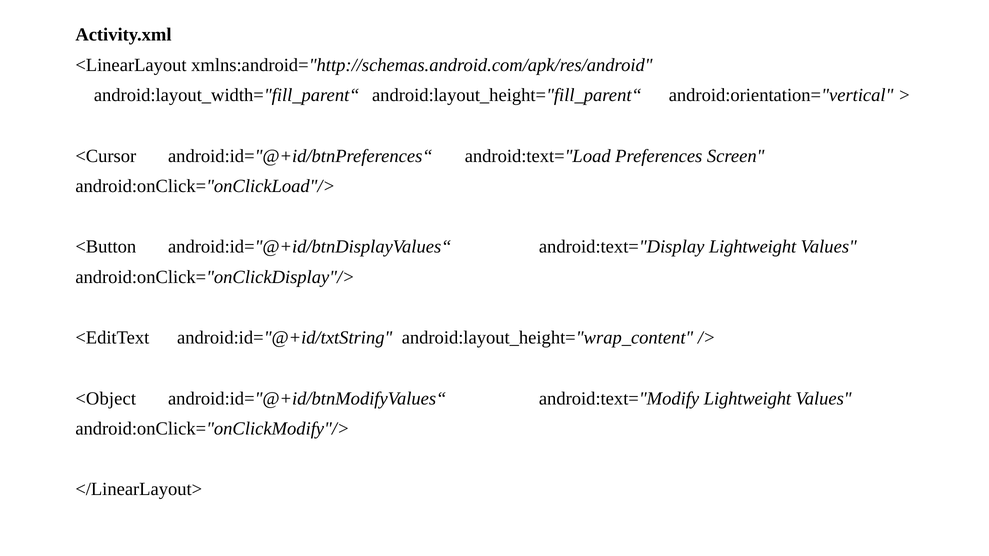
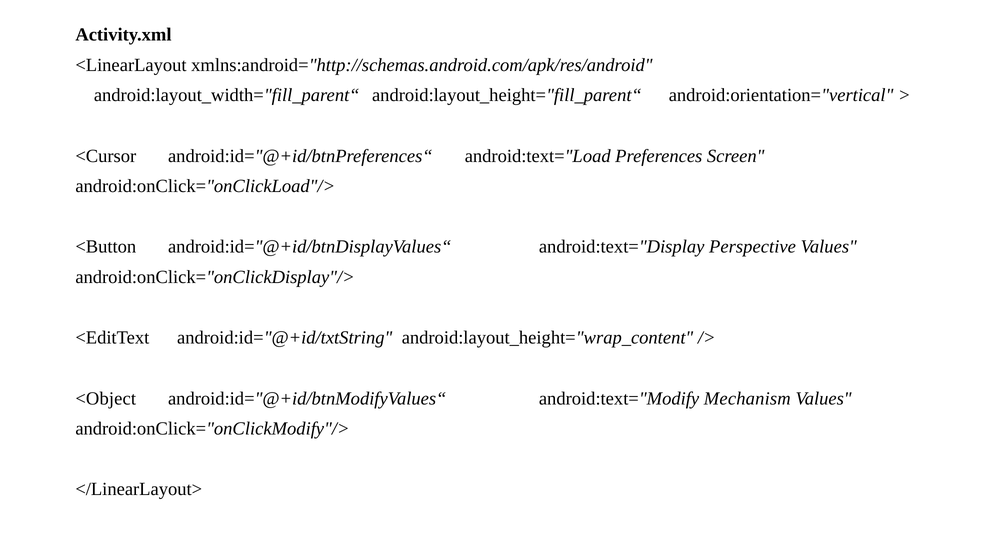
android:text="Display Lightweight: Lightweight -> Perspective
android:text="Modify Lightweight: Lightweight -> Mechanism
